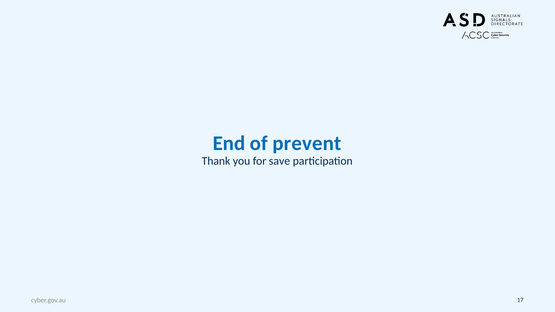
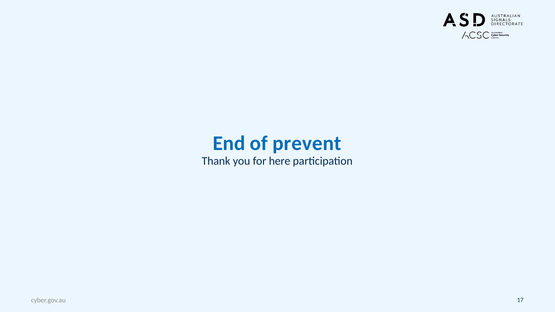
save: save -> here
